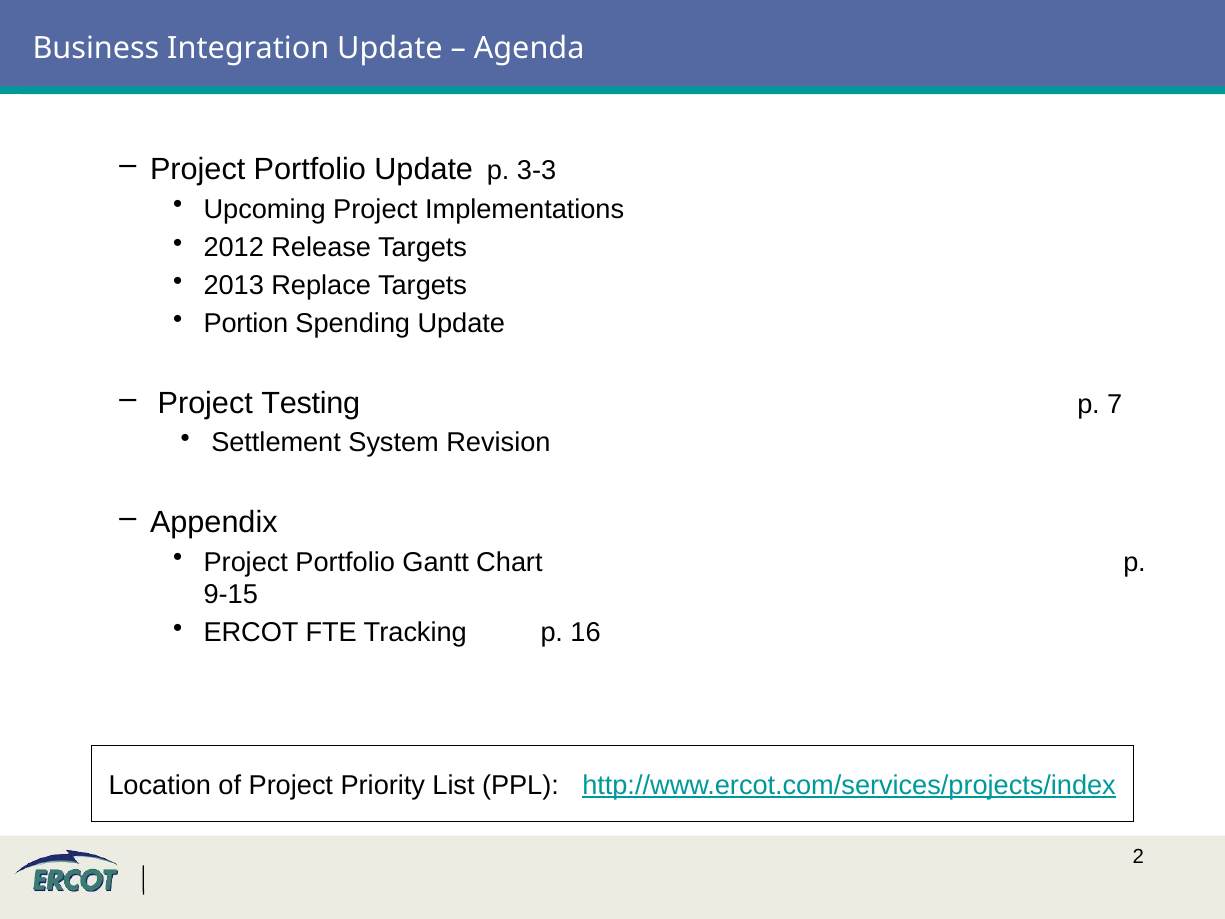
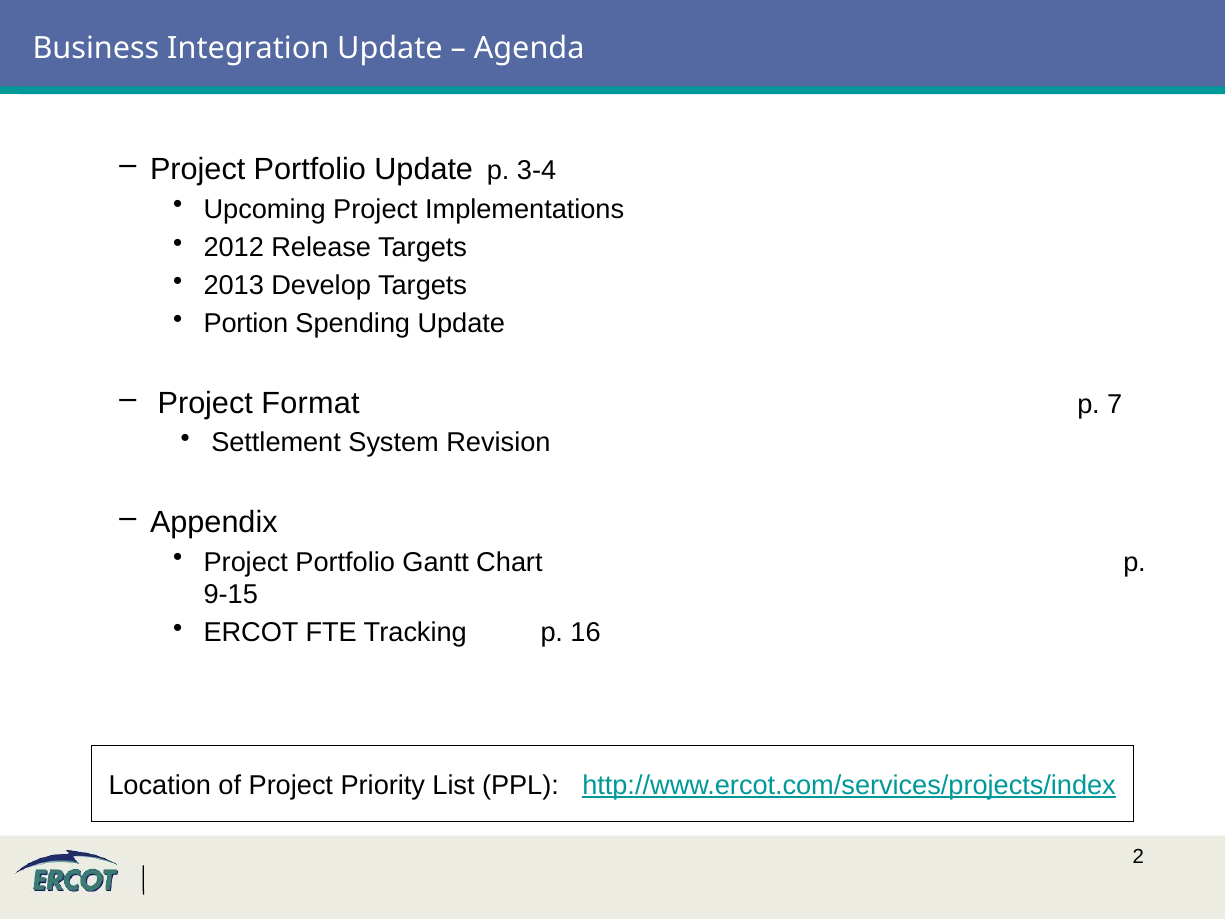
3-3: 3-3 -> 3-4
Replace: Replace -> Develop
Testing: Testing -> Format
